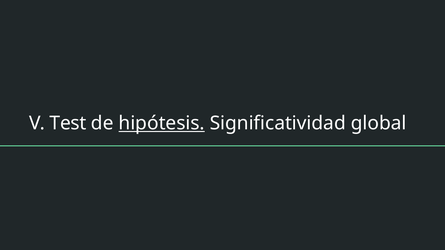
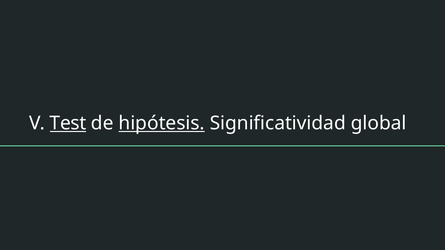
Test underline: none -> present
